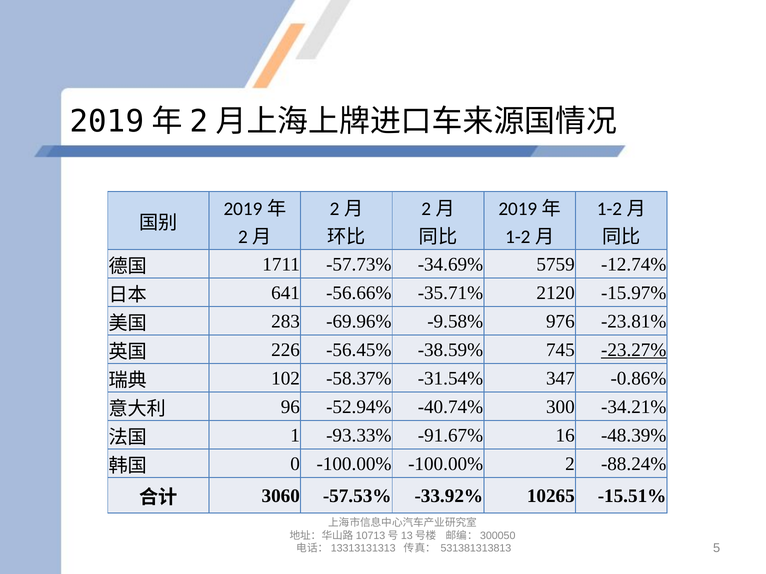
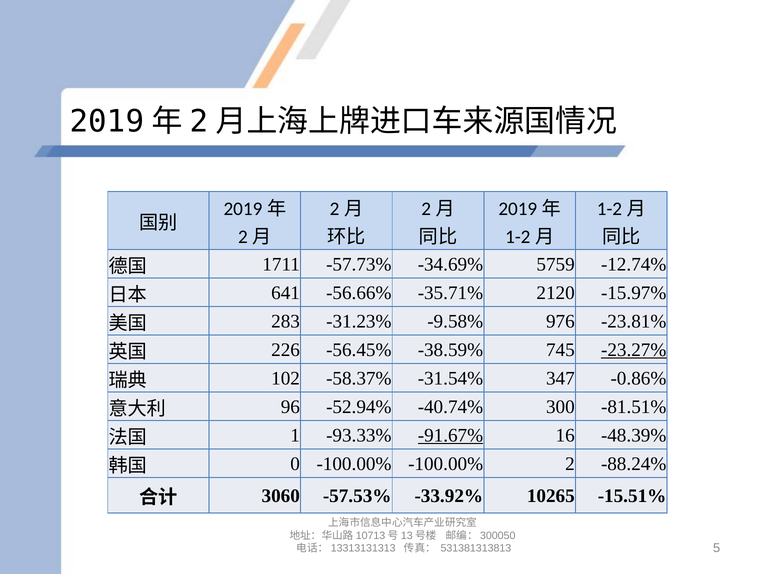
-69.96%: -69.96% -> -31.23%
-34.21%: -34.21% -> -81.51%
-91.67% underline: none -> present
